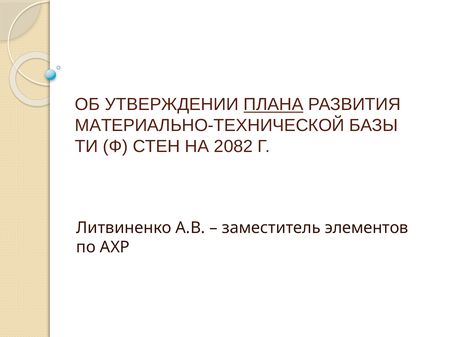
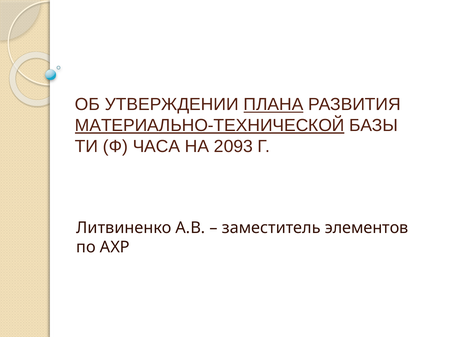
МАТЕРИАЛЬНО-ТЕХНИЧЕСКОЙ underline: none -> present
СТЕН: СТЕН -> ЧАСА
2082: 2082 -> 2093
